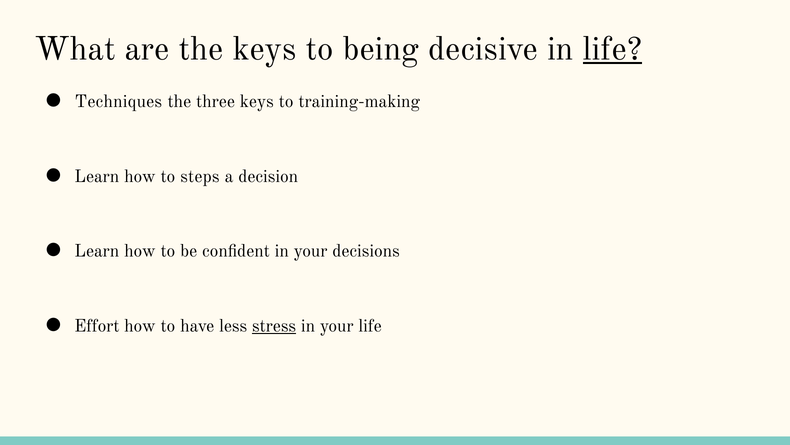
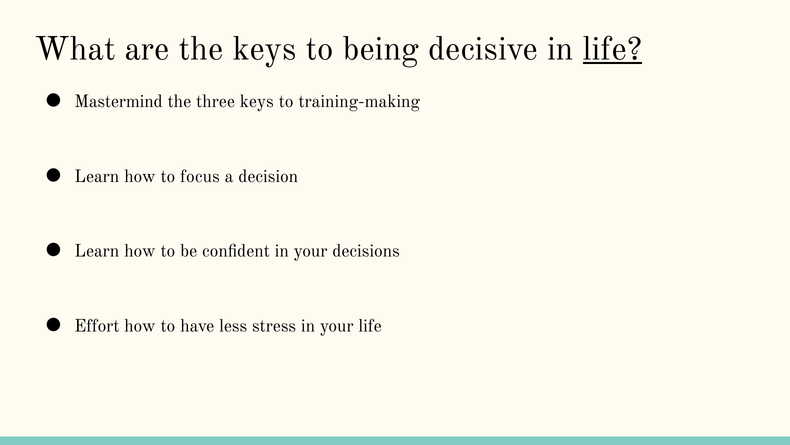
Techniques: Techniques -> Mastermind
steps: steps -> focus
stress underline: present -> none
